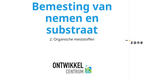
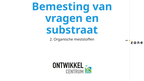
nemen: nemen -> vragen
